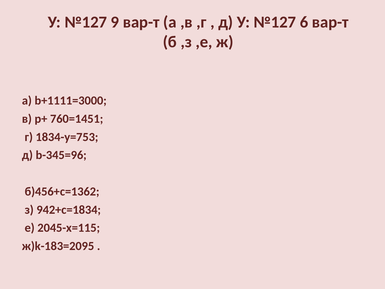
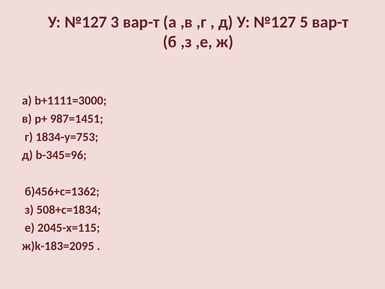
9: 9 -> 3
6: 6 -> 5
760=1451: 760=1451 -> 987=1451
942+с=1834: 942+с=1834 -> 508+с=1834
